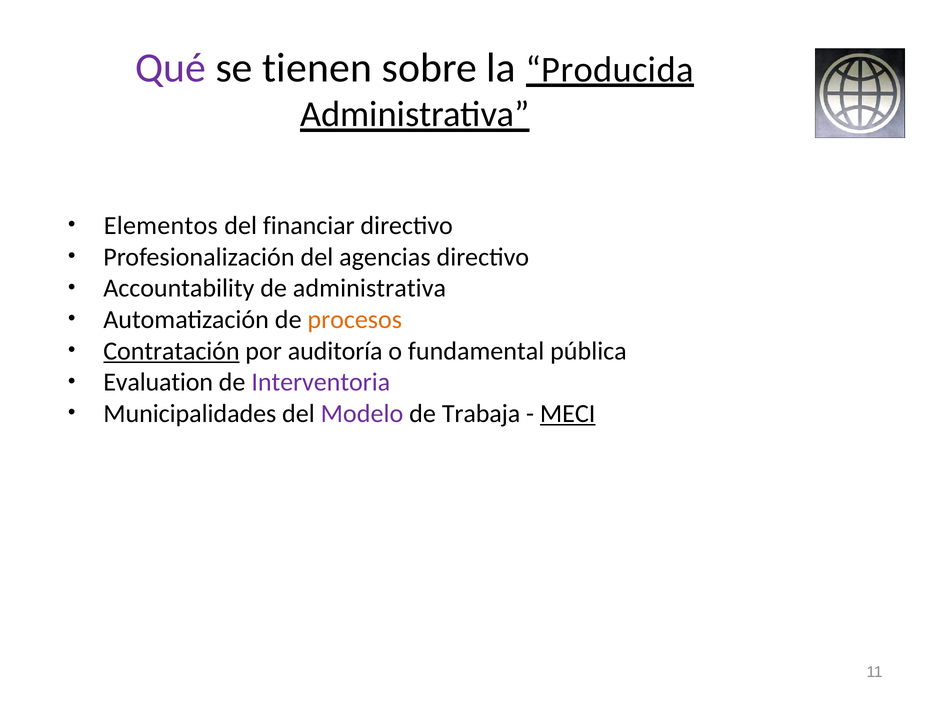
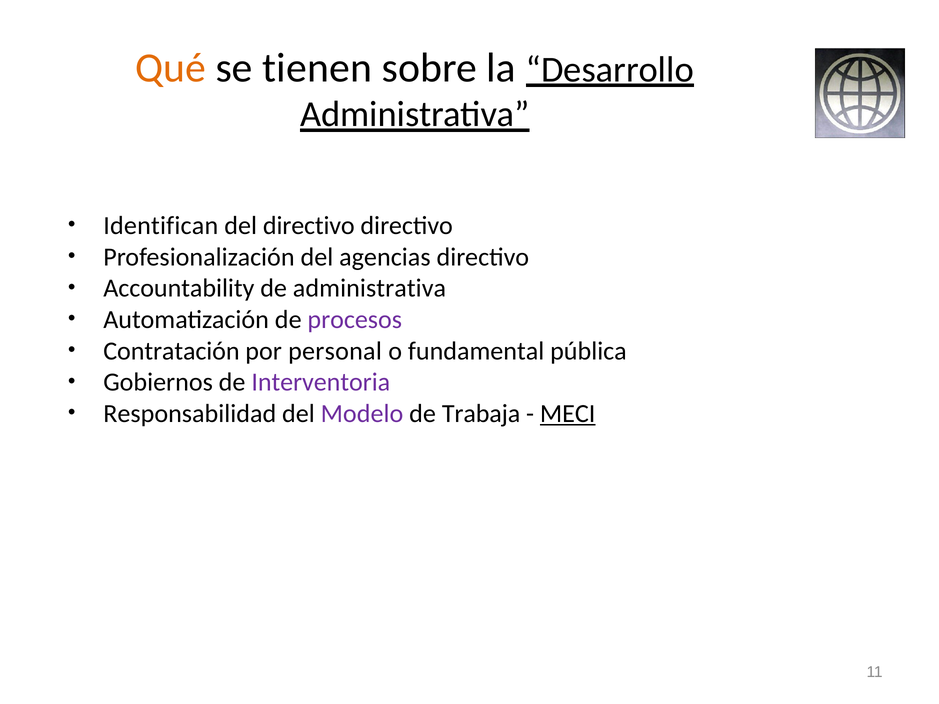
Qué colour: purple -> orange
Producida: Producida -> Desarrollo
Elementos: Elementos -> Identifican
del financiar: financiar -> directivo
procesos colour: orange -> purple
Contratación underline: present -> none
auditoría: auditoría -> personal
Evaluation: Evaluation -> Gobiernos
Municipalidades: Municipalidades -> Responsabilidad
